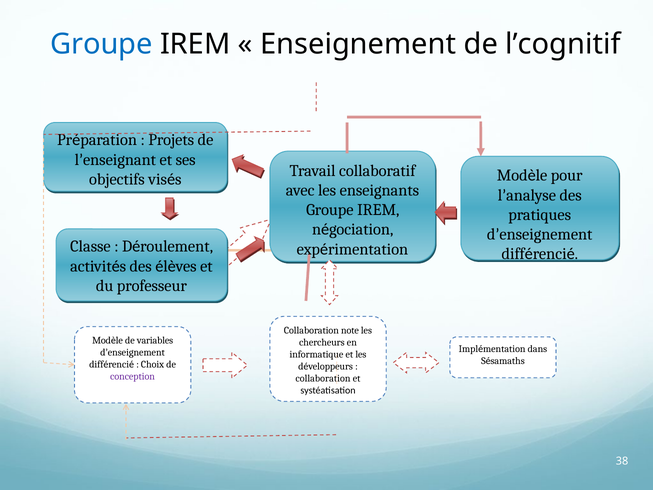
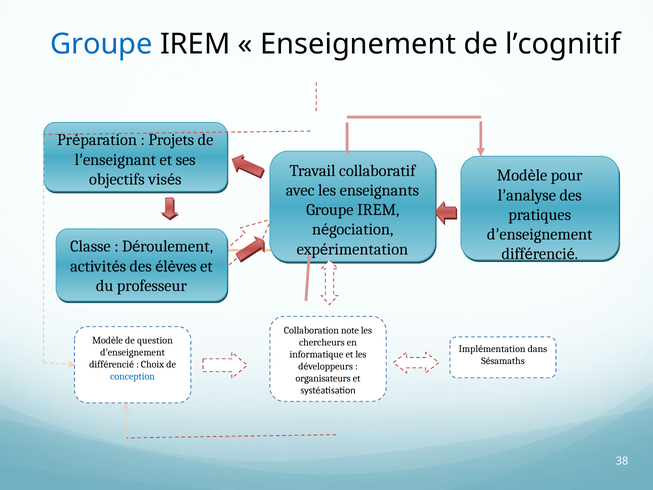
variables: variables -> question
conception colour: purple -> blue
collaboration at (323, 378): collaboration -> organisateurs
